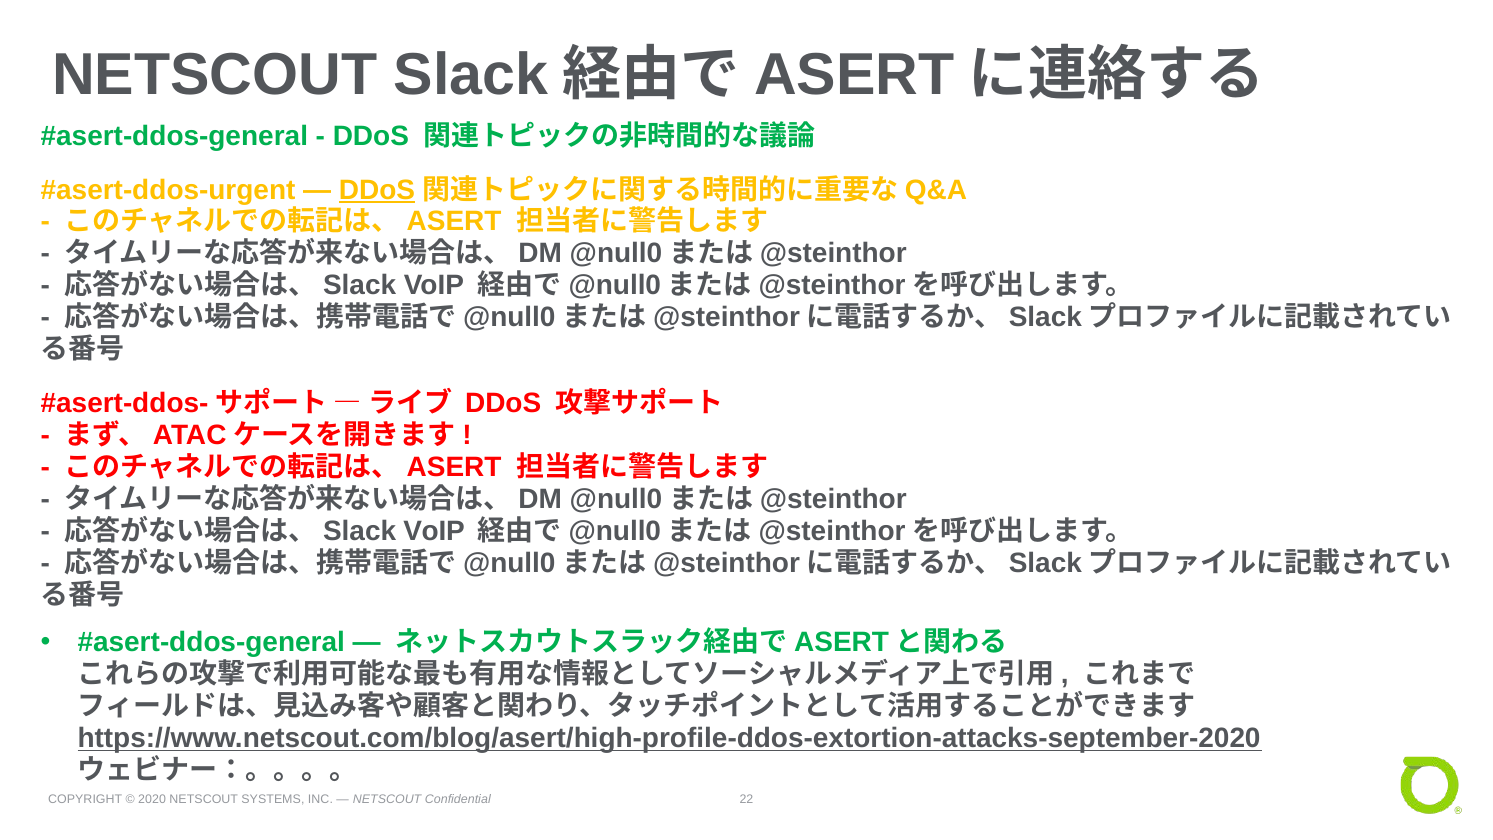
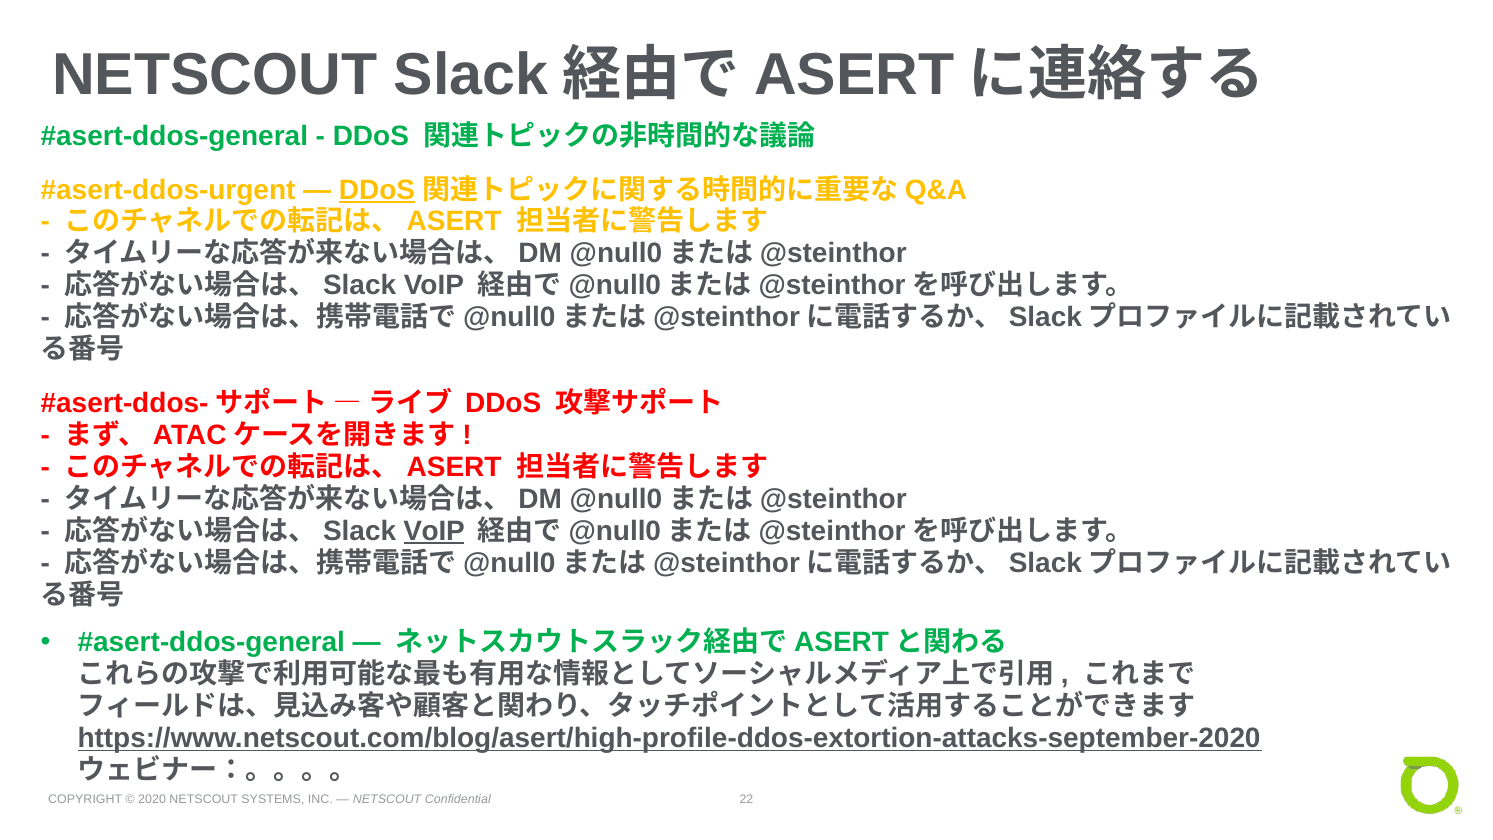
VoIP at (434, 531) underline: none -> present
